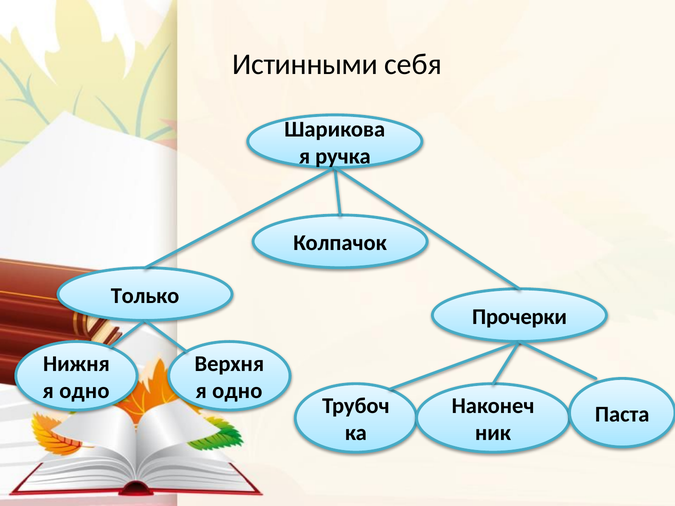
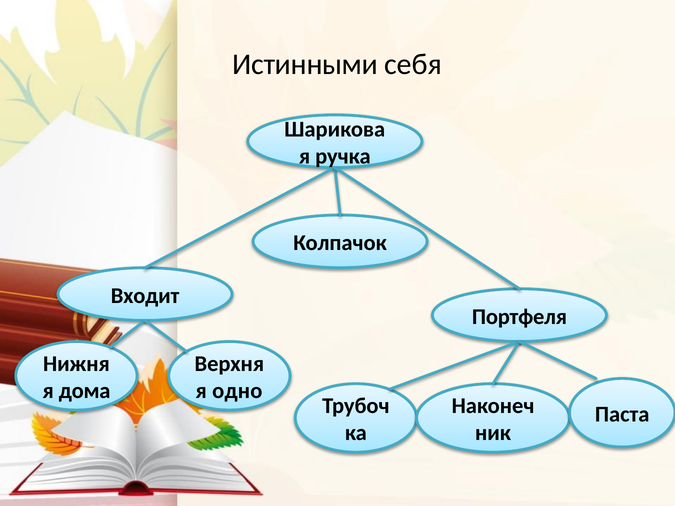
Только: Только -> Входит
Прочерки: Прочерки -> Портфеля
одно at (84, 391): одно -> дома
